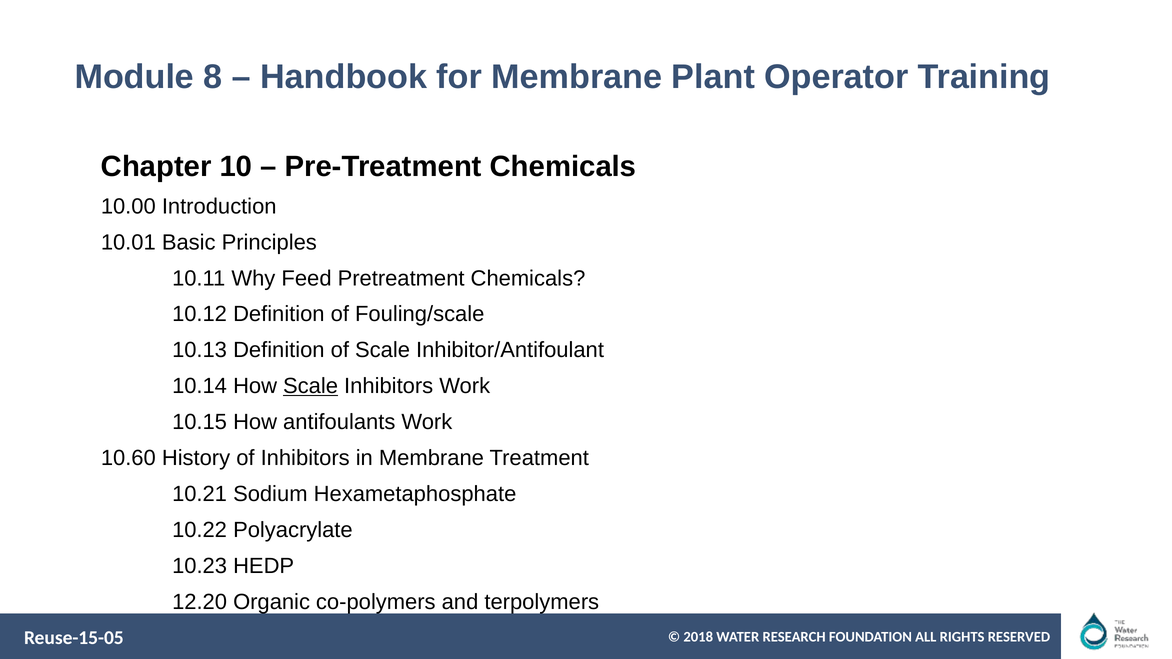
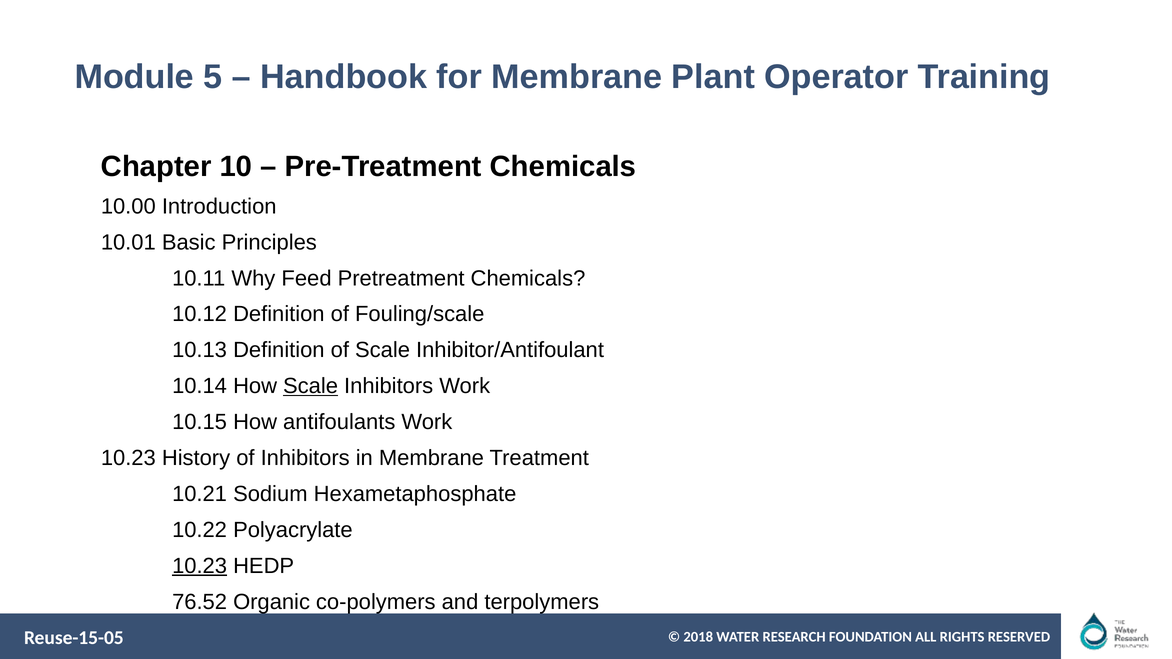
8: 8 -> 5
10.60 at (128, 458): 10.60 -> 10.23
10.23 at (200, 566) underline: none -> present
12.20: 12.20 -> 76.52
